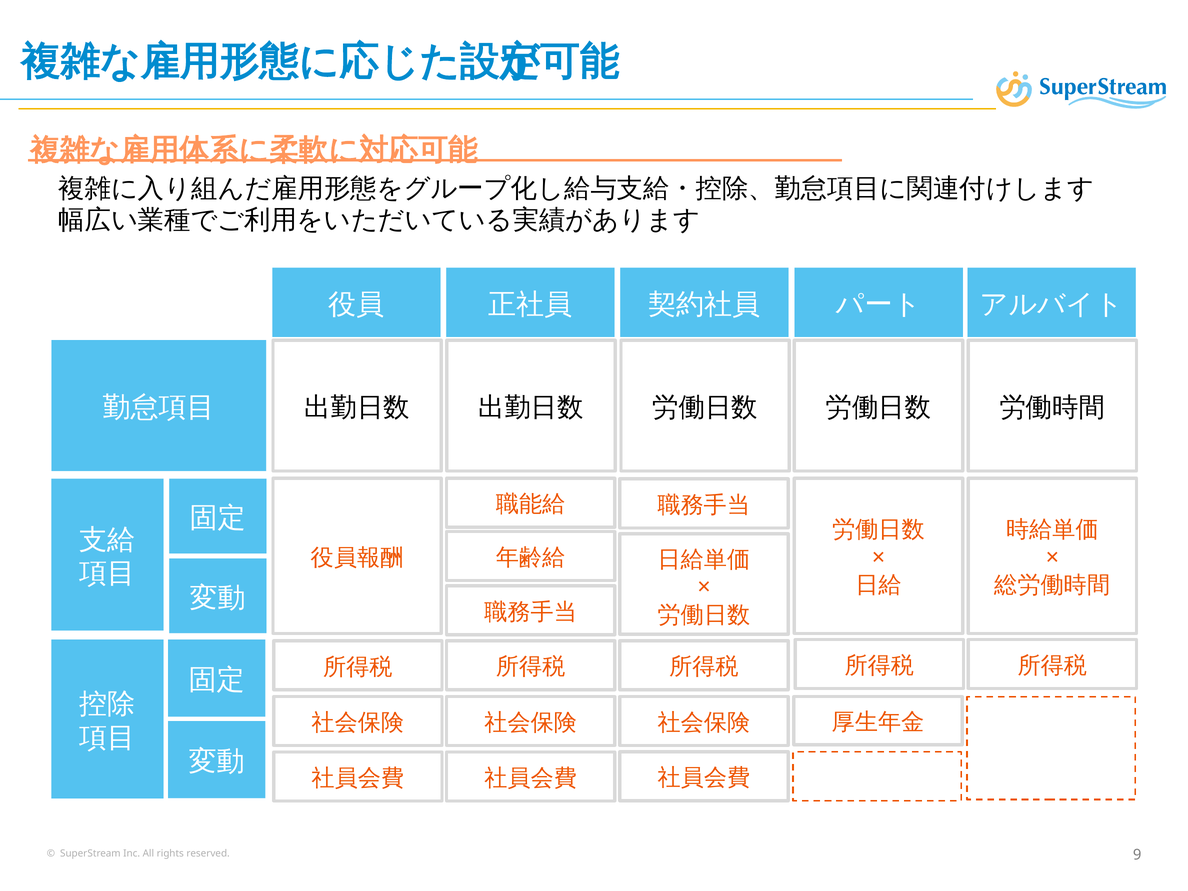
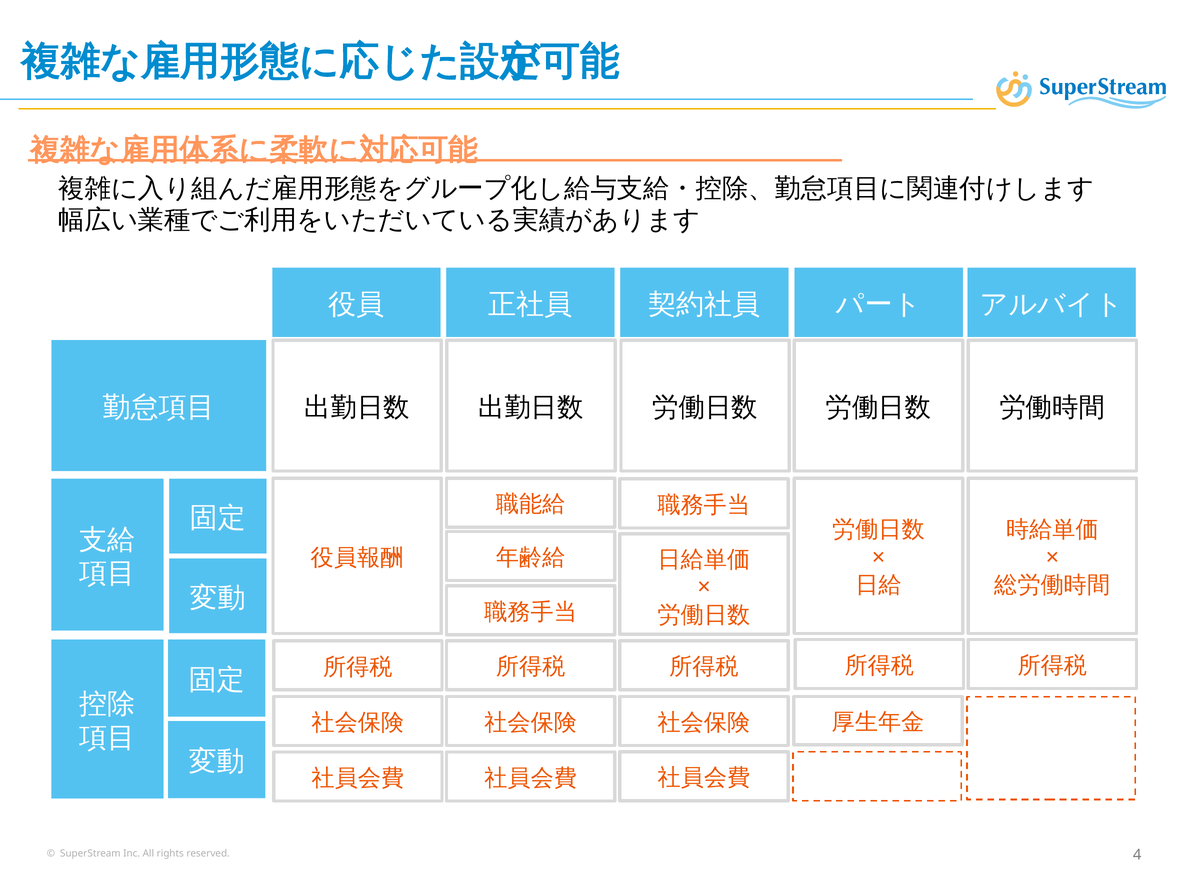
9: 9 -> 4
